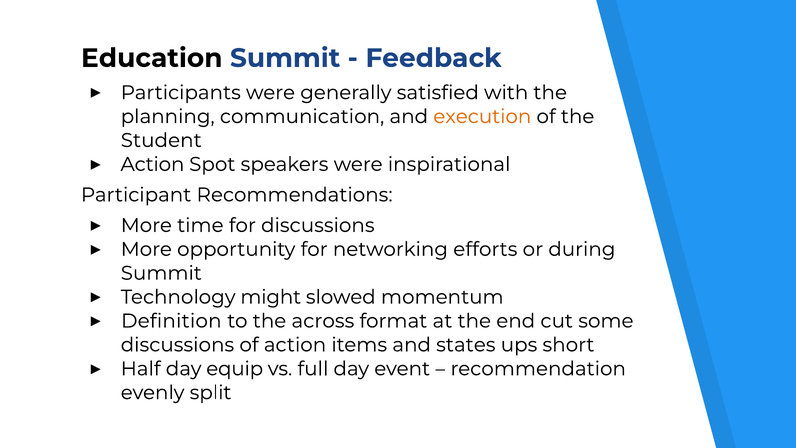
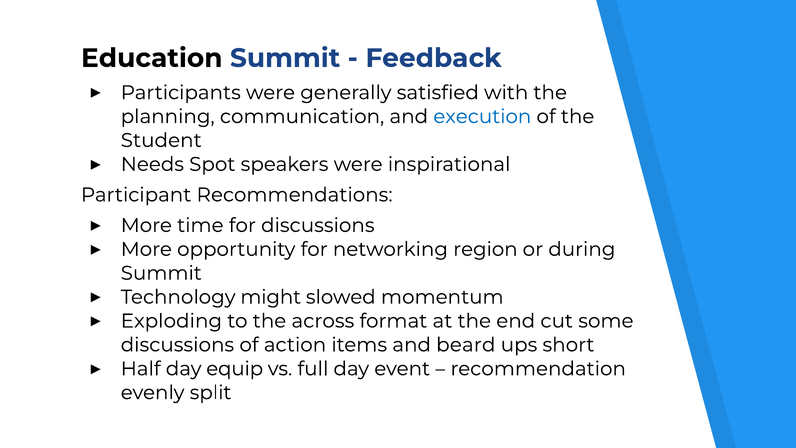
execution colour: orange -> blue
Action at (152, 164): Action -> Needs
efforts: efforts -> region
Definition: Definition -> Exploding
states: states -> beard
